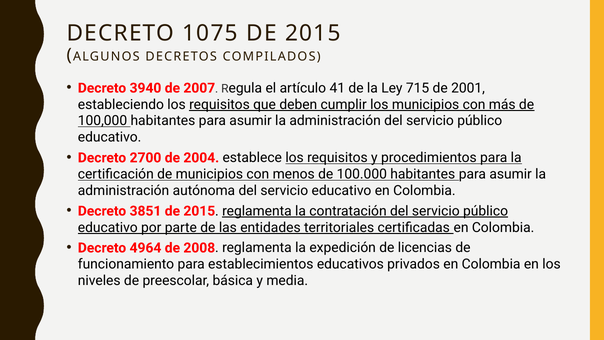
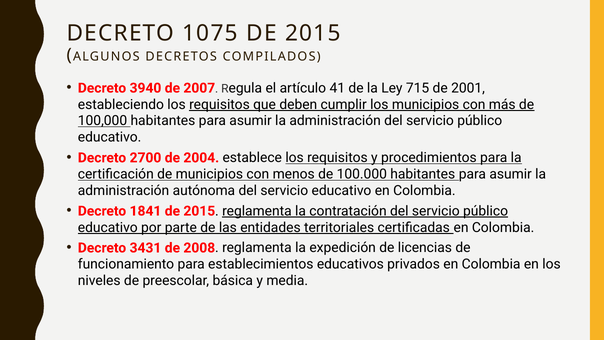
3851: 3851 -> 1841
4964: 4964 -> 3431
